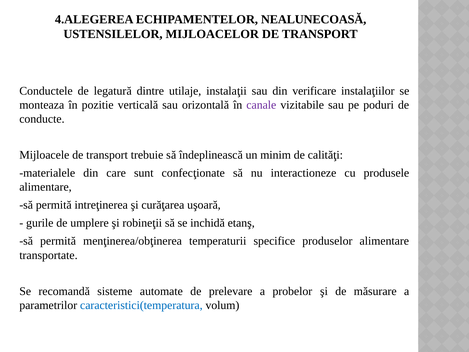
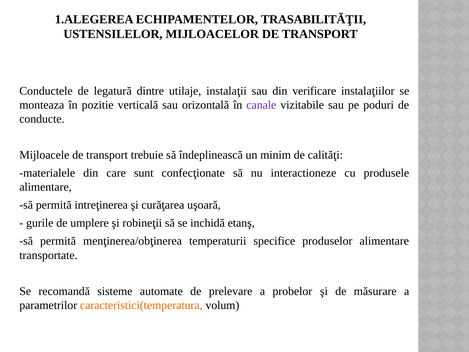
4.ALEGEREA: 4.ALEGEREA -> 1.ALEGEREA
NEALUNECOASĂ: NEALUNECOASĂ -> TRASABILITĂŢII
caracteristici(temperatura colour: blue -> orange
